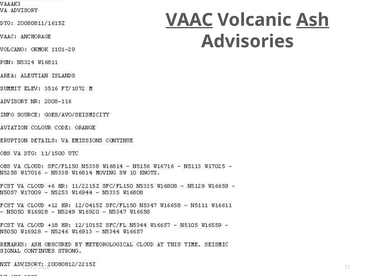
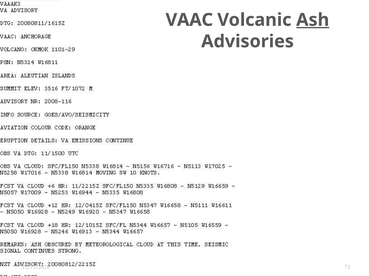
VAAC underline: present -> none
